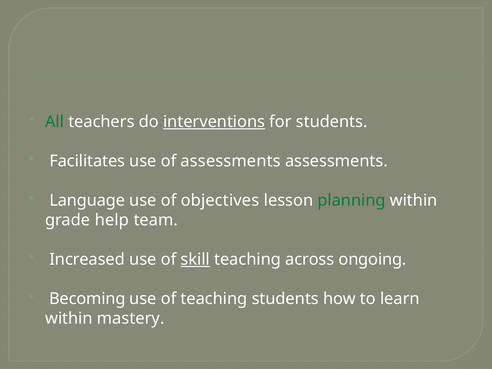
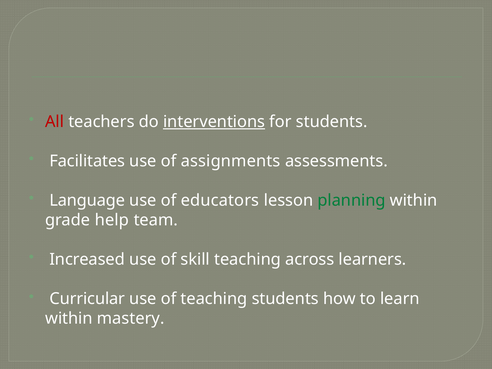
All colour: green -> red
of assessments: assessments -> assignments
objectives: objectives -> educators
skill underline: present -> none
ongoing: ongoing -> learners
Becoming: Becoming -> Curricular
